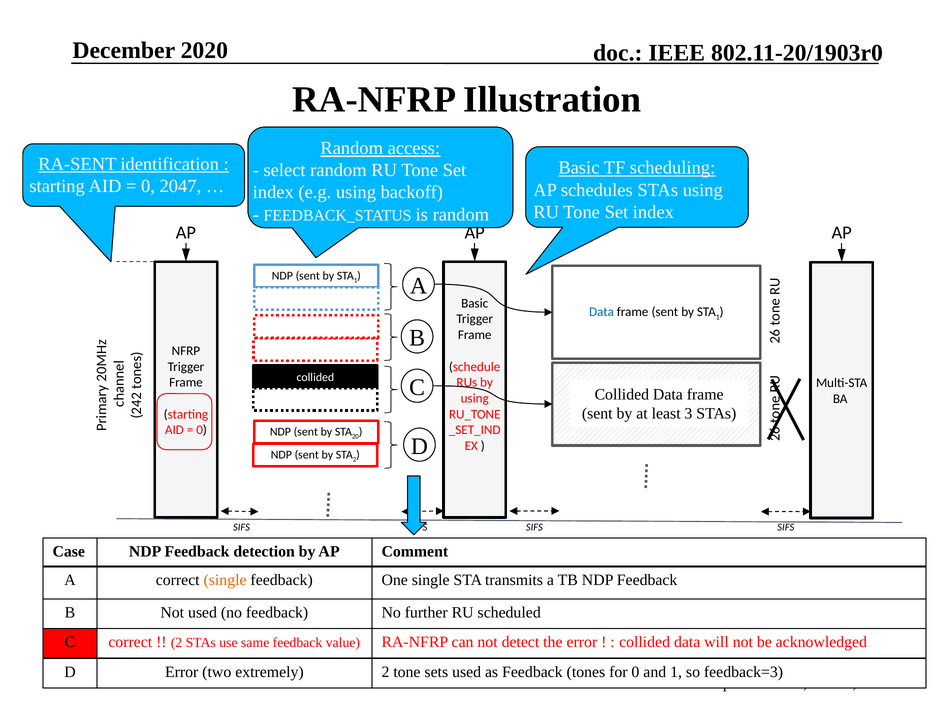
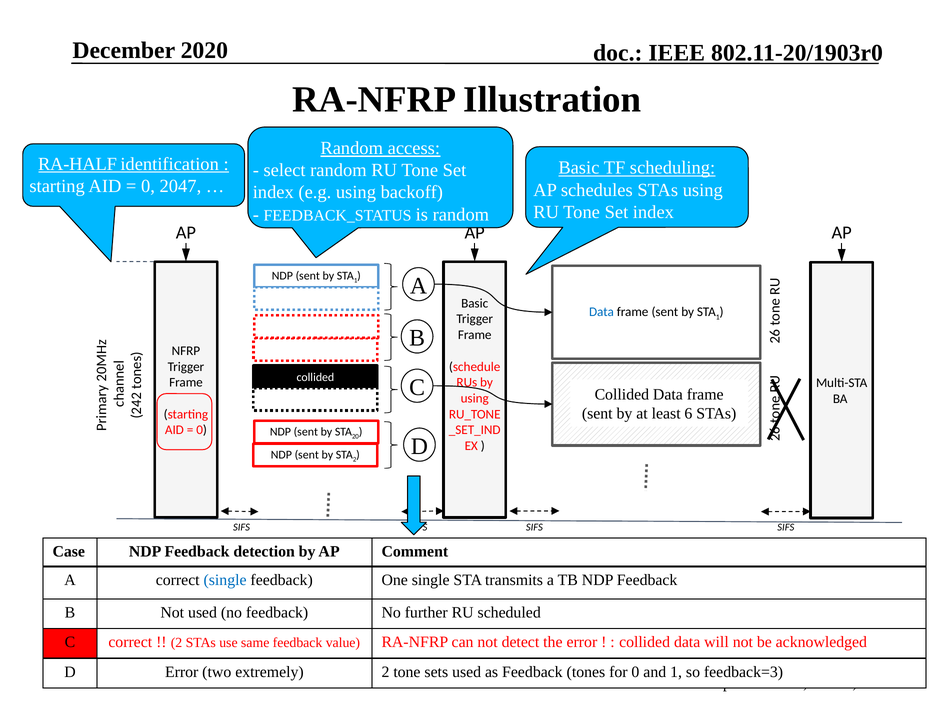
RA-SENT: RA-SENT -> RA-HALF
least 3: 3 -> 6
single at (225, 580) colour: orange -> blue
